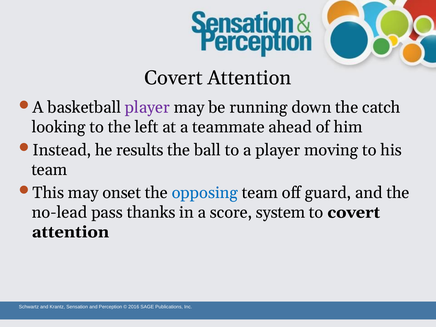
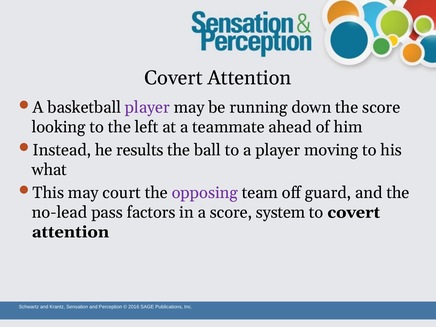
the catch: catch -> score
team at (49, 170): team -> what
onset: onset -> court
opposing colour: blue -> purple
thanks: thanks -> factors
